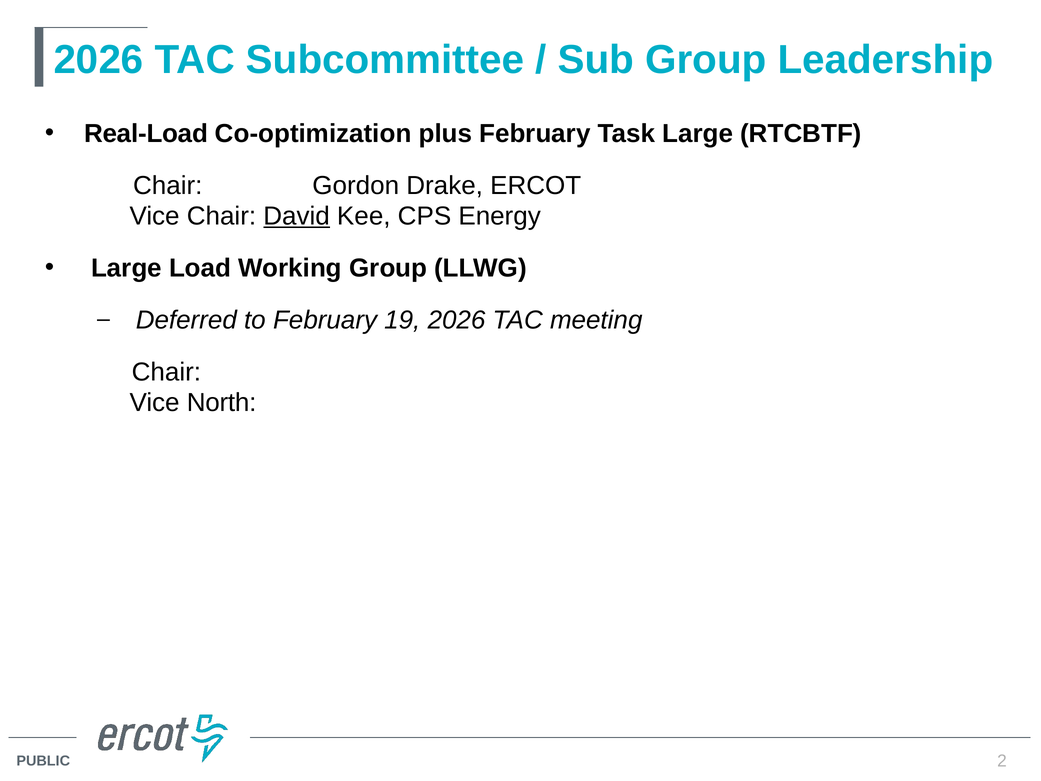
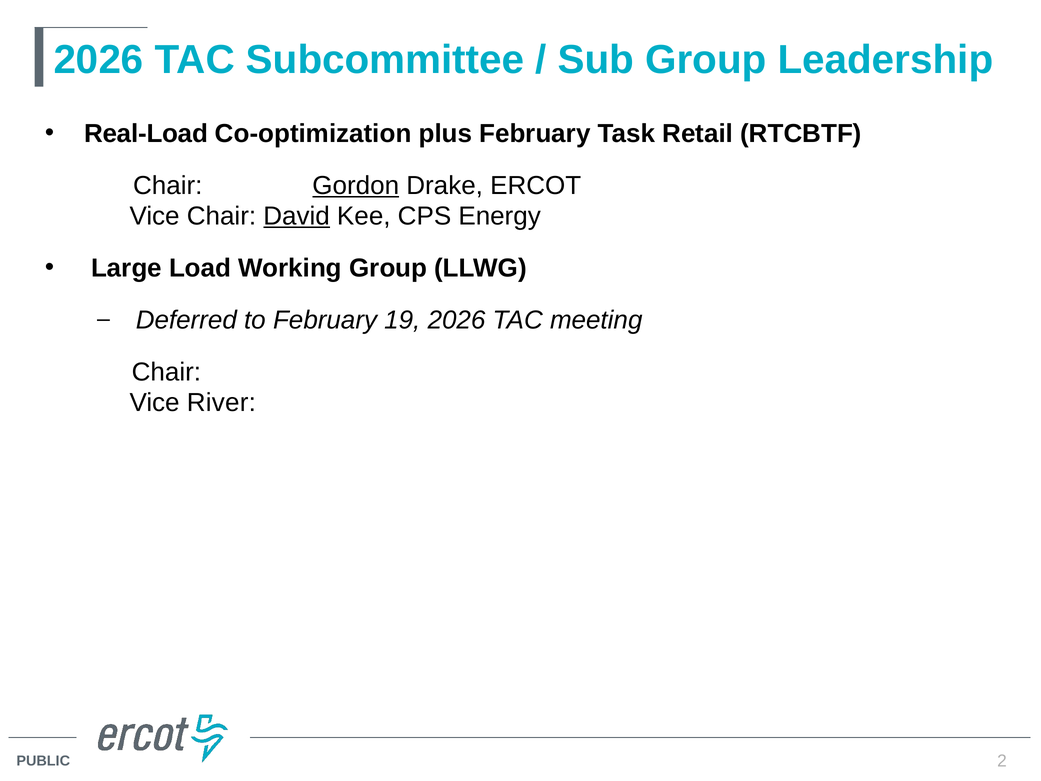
Task Large: Large -> Retail
Gordon underline: none -> present
North: North -> River
